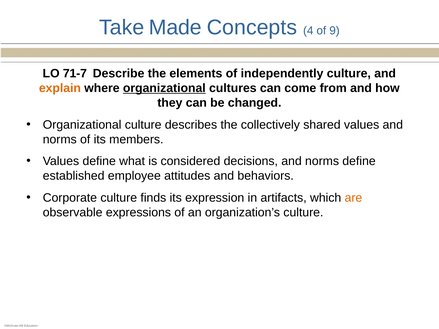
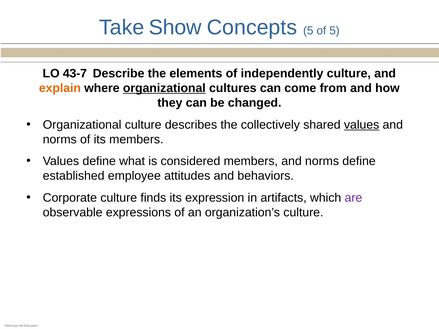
Made: Made -> Show
Concepts 4: 4 -> 5
of 9: 9 -> 5
71-7: 71-7 -> 43-7
values at (362, 125) underline: none -> present
considered decisions: decisions -> members
are colour: orange -> purple
